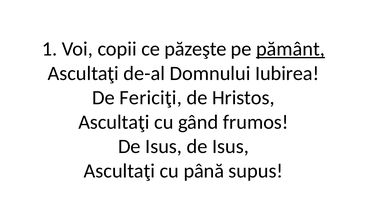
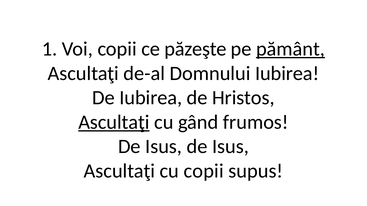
De Fericiţi: Fericiţi -> Iubirea
Ascultaţi at (114, 122) underline: none -> present
cu până: până -> copii
